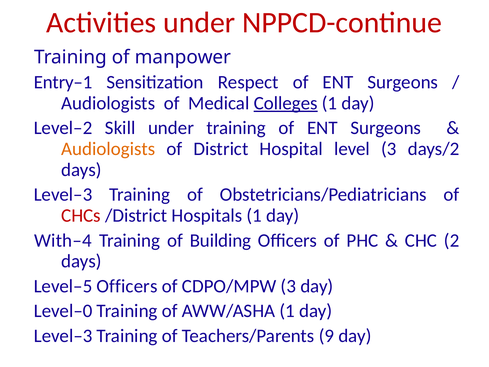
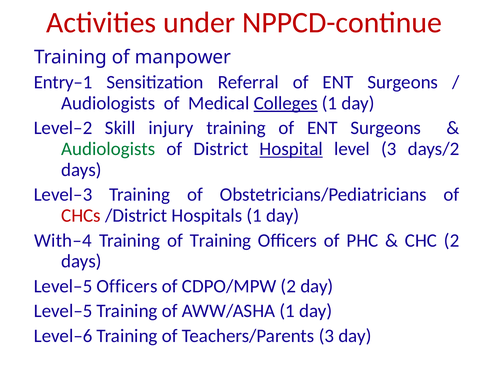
Respect: Respect -> Referral
Skill under: under -> injury
Audiologists at (108, 149) colour: orange -> green
Hospital underline: none -> present
of Building: Building -> Training
CDPO/MPW 3: 3 -> 2
Level–0 at (63, 311): Level–0 -> Level–5
Level–3 at (63, 336): Level–3 -> Level–6
Teachers/Parents 9: 9 -> 3
